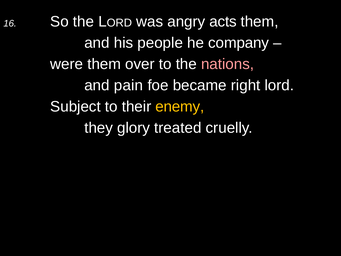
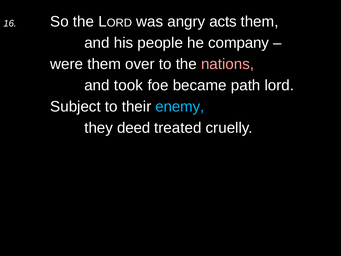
pain: pain -> took
right: right -> path
enemy colour: yellow -> light blue
glory: glory -> deed
